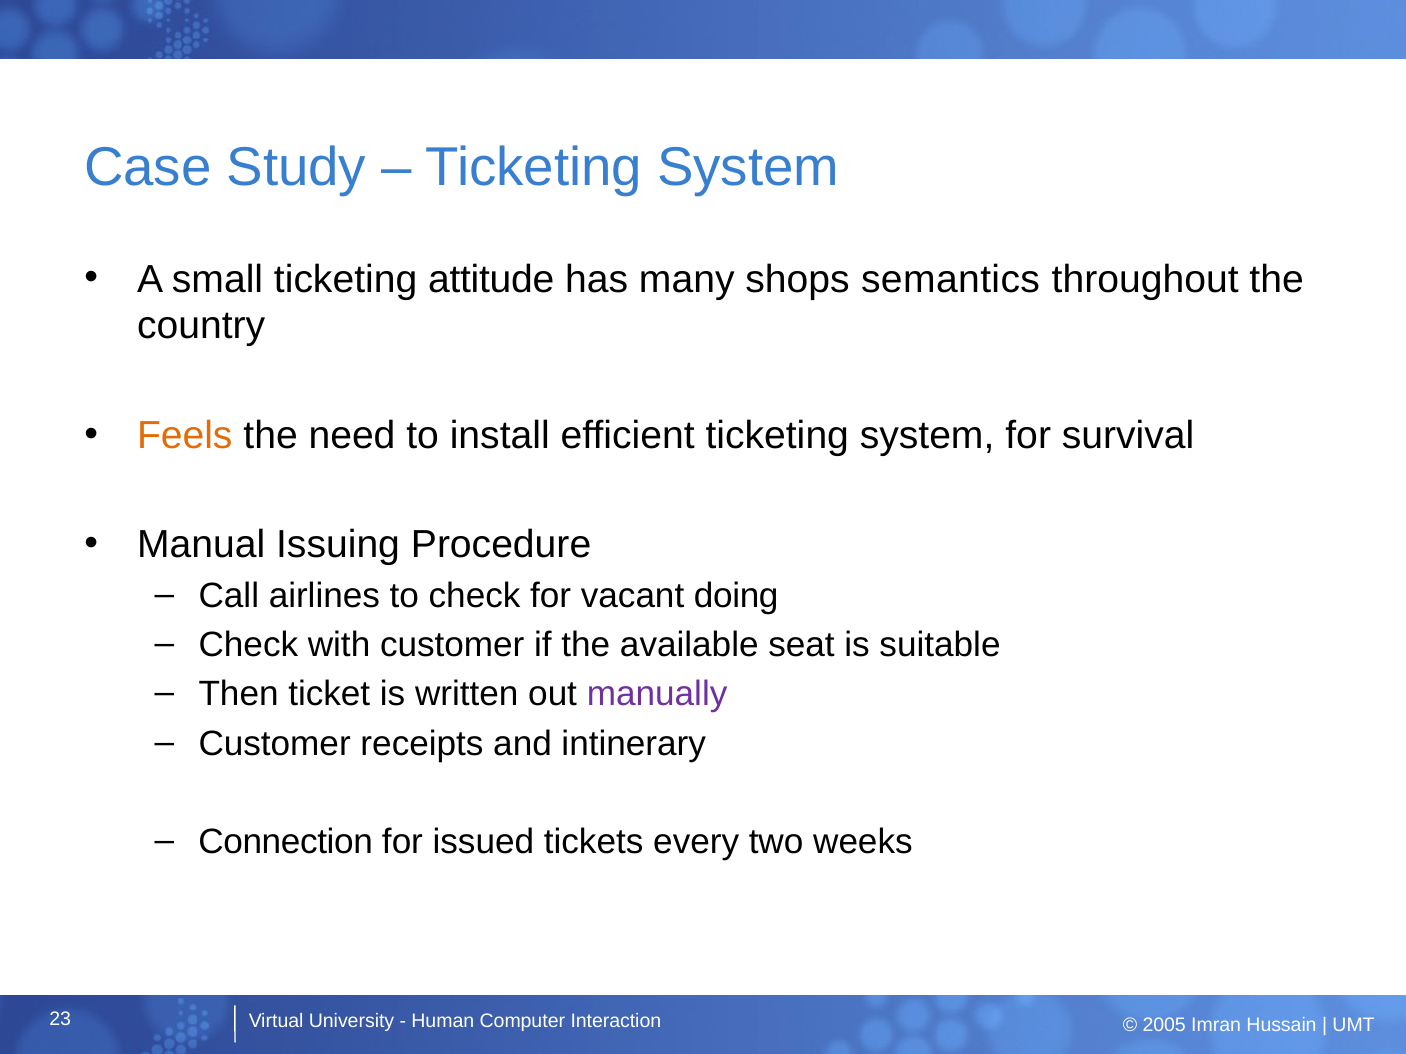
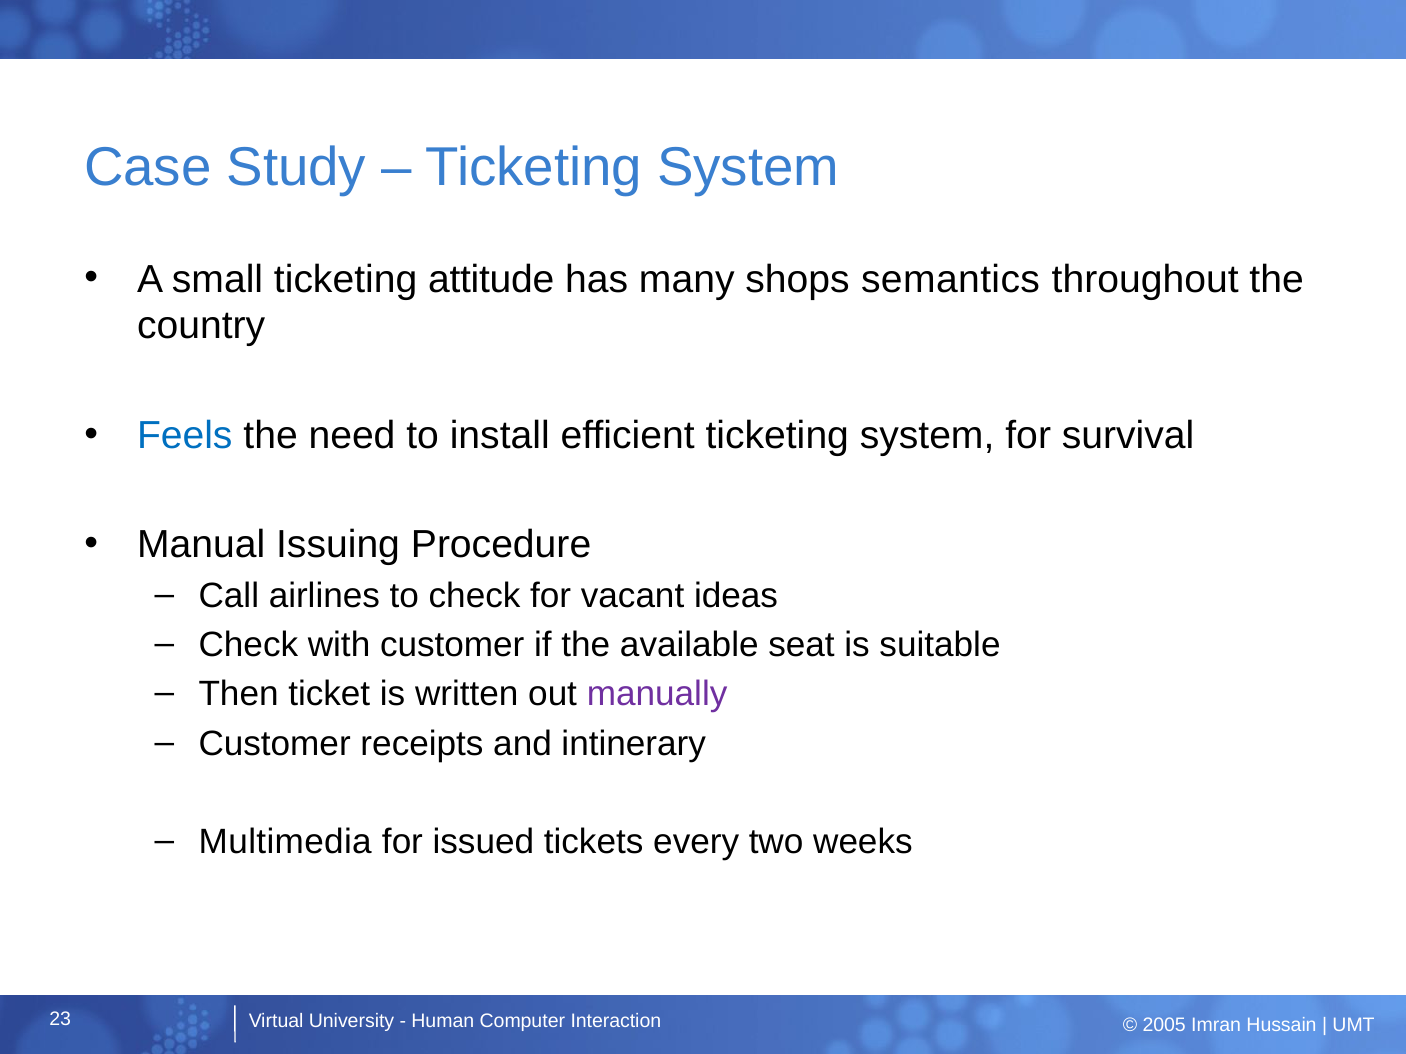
Feels colour: orange -> blue
doing: doing -> ideas
Connection: Connection -> Multimedia
